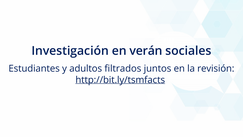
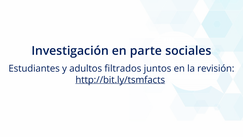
verán: verán -> parte
